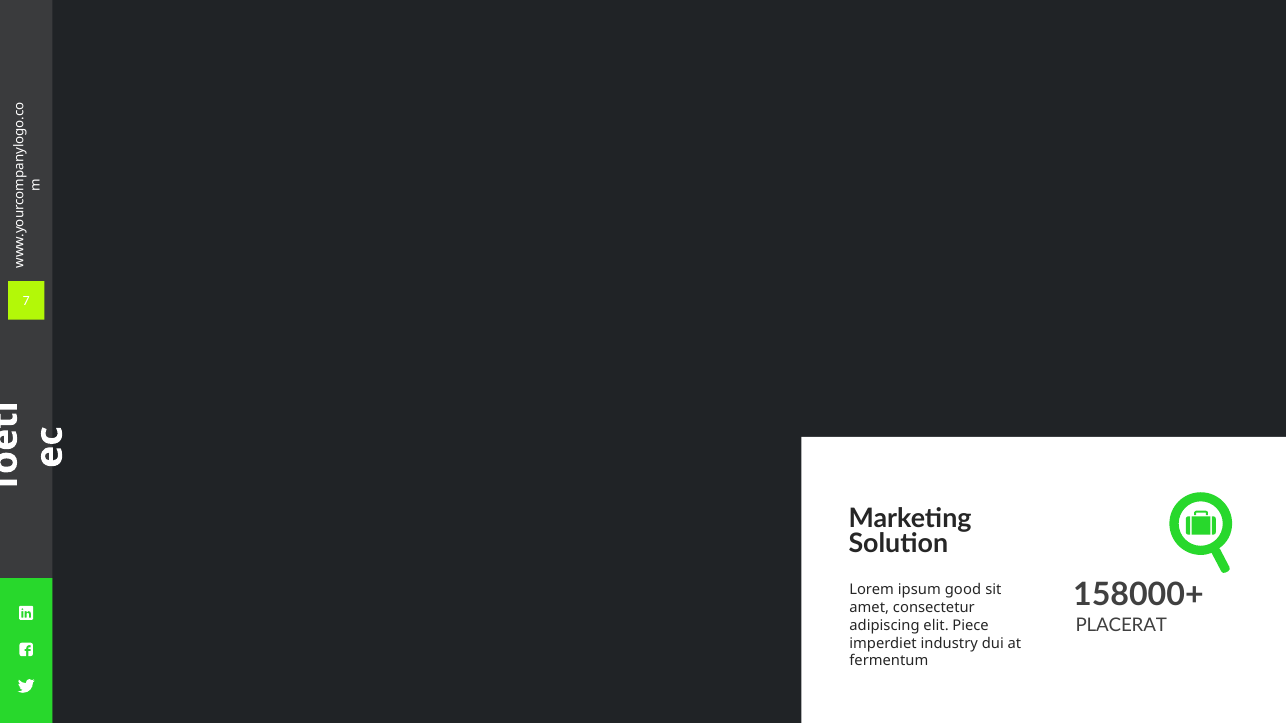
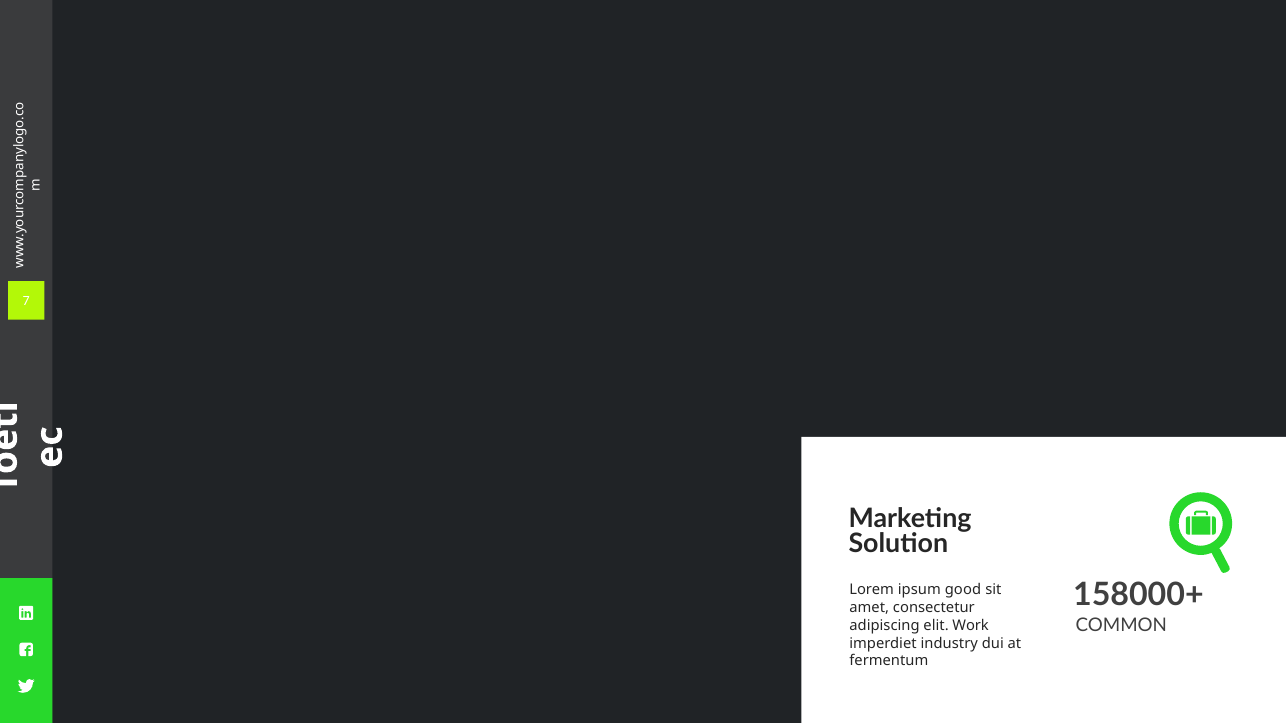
PLACERAT: PLACERAT -> COMMON
Piece: Piece -> Work
